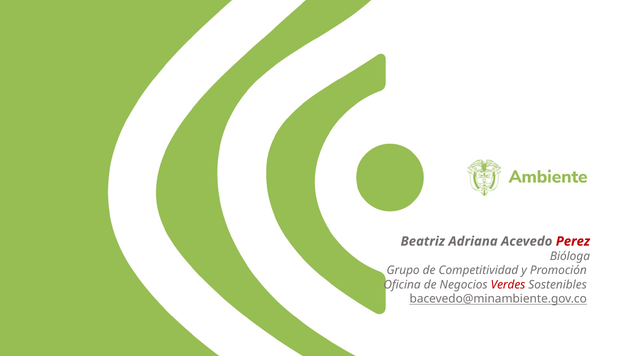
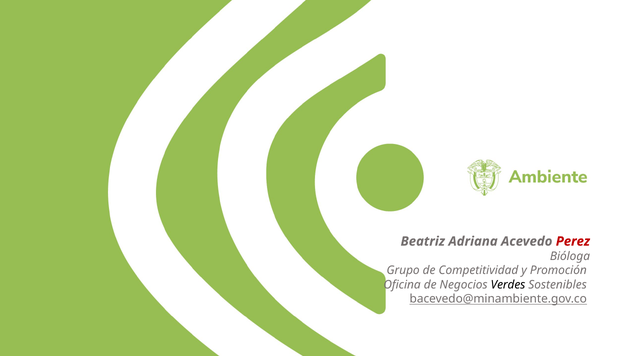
Verdes colour: red -> black
